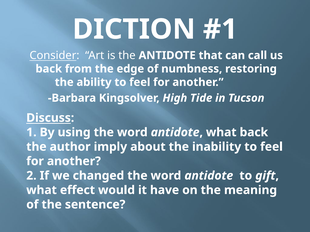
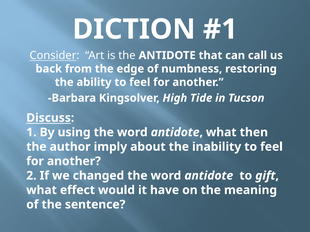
what back: back -> then
